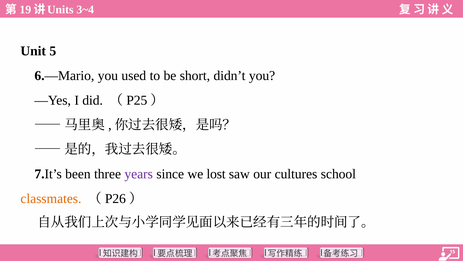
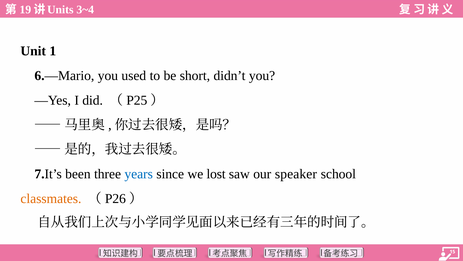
5: 5 -> 1
years colour: purple -> blue
cultures: cultures -> speaker
